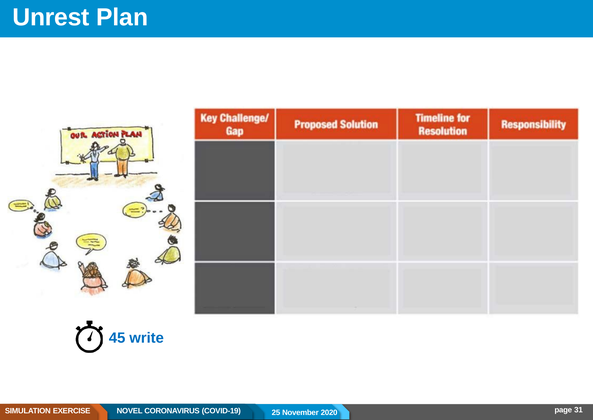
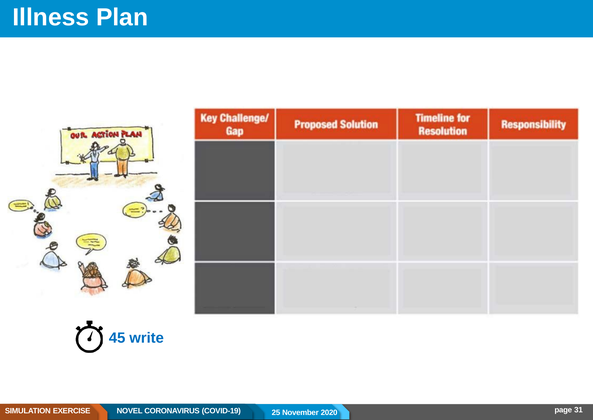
Unrest: Unrest -> Illness
